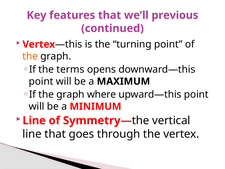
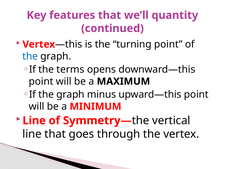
previous: previous -> quantity
the at (30, 56) colour: orange -> blue
where: where -> minus
